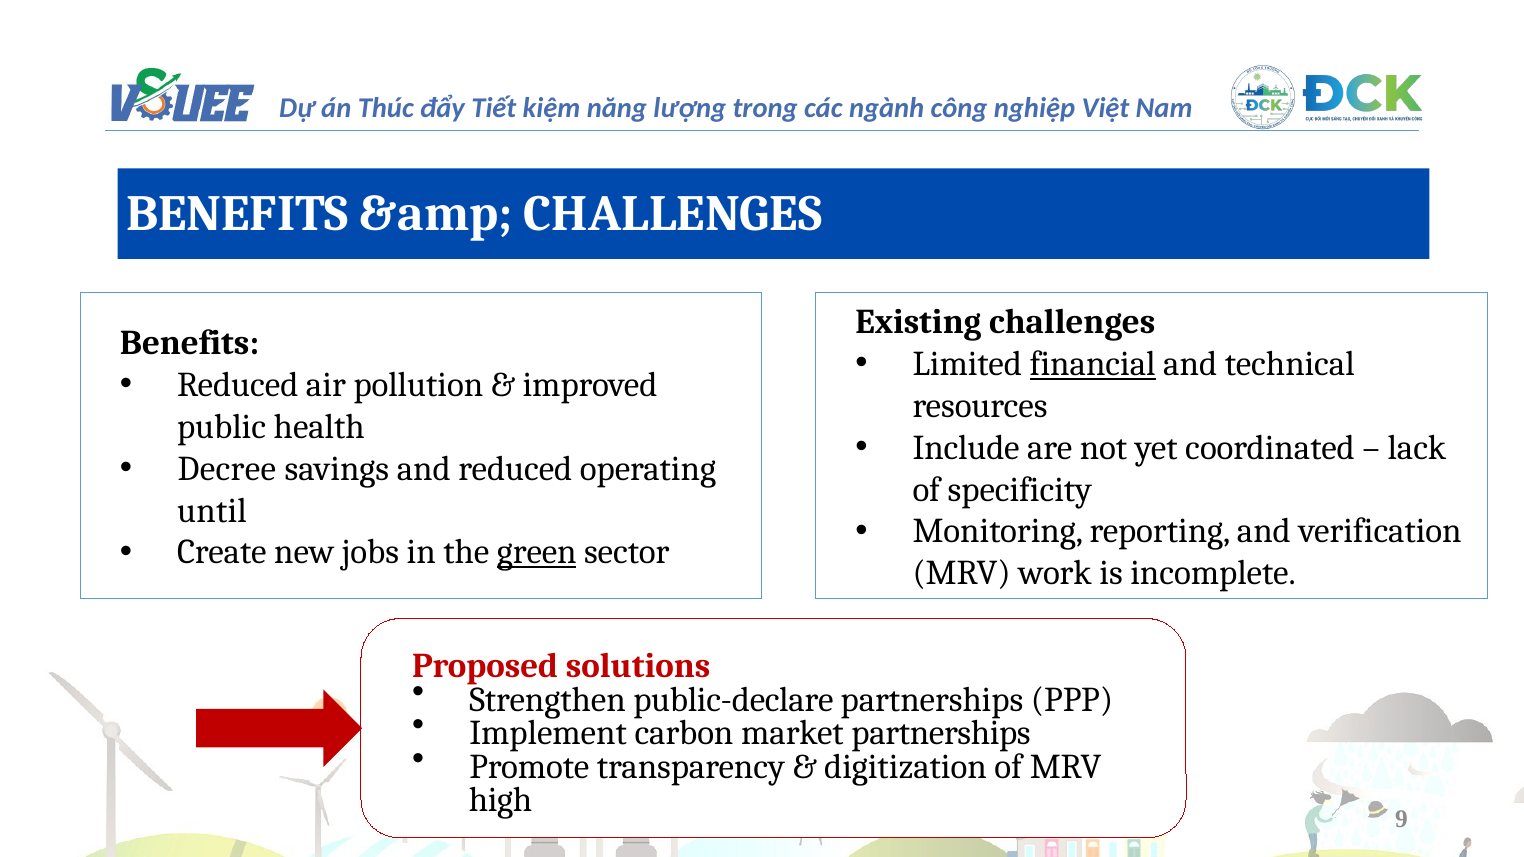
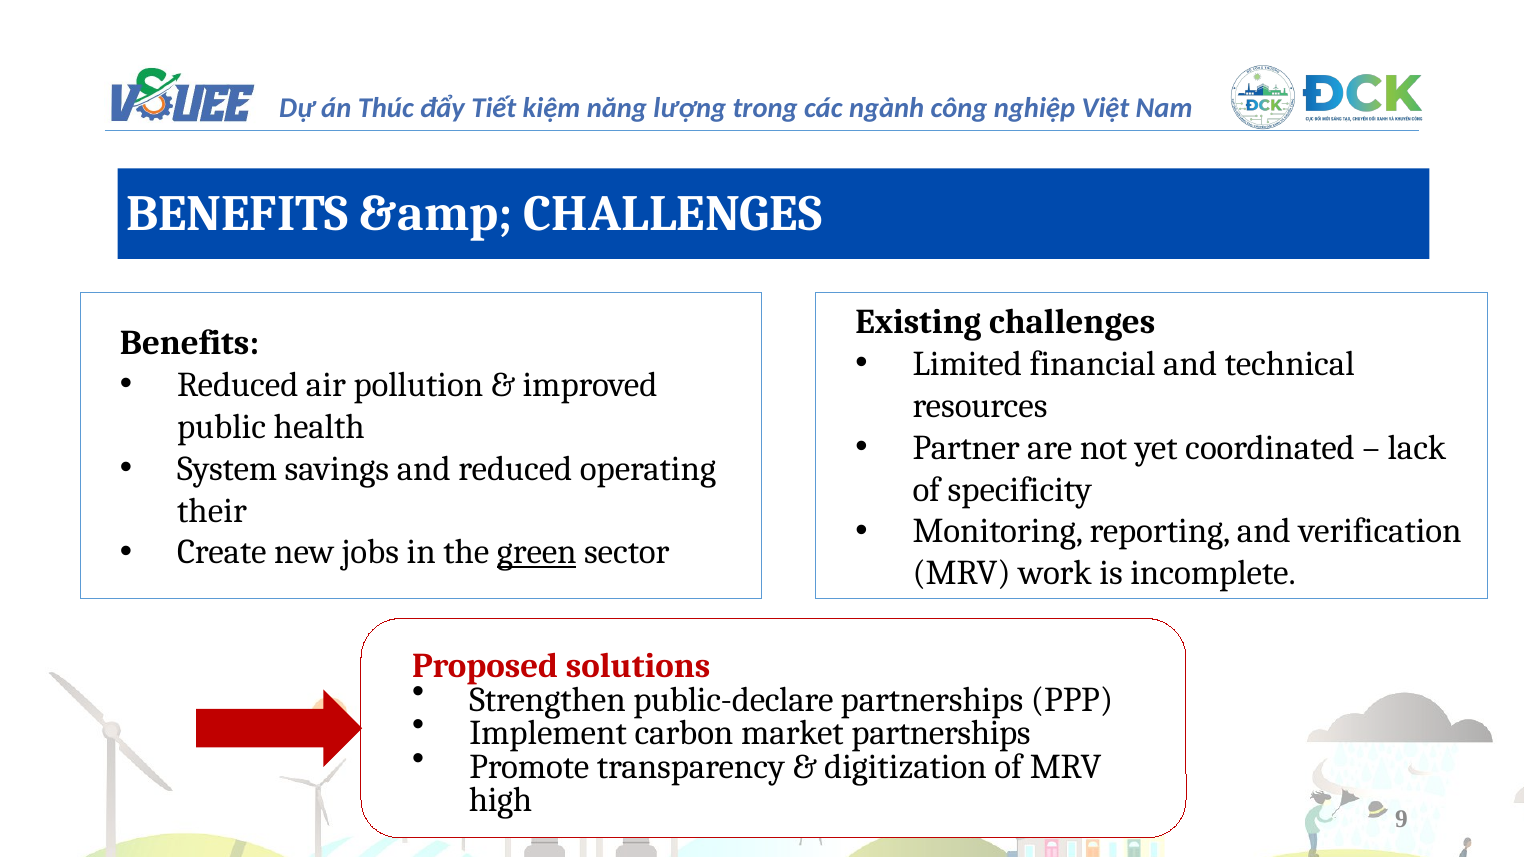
financial underline: present -> none
Include: Include -> Partner
Decree: Decree -> System
until: until -> their
